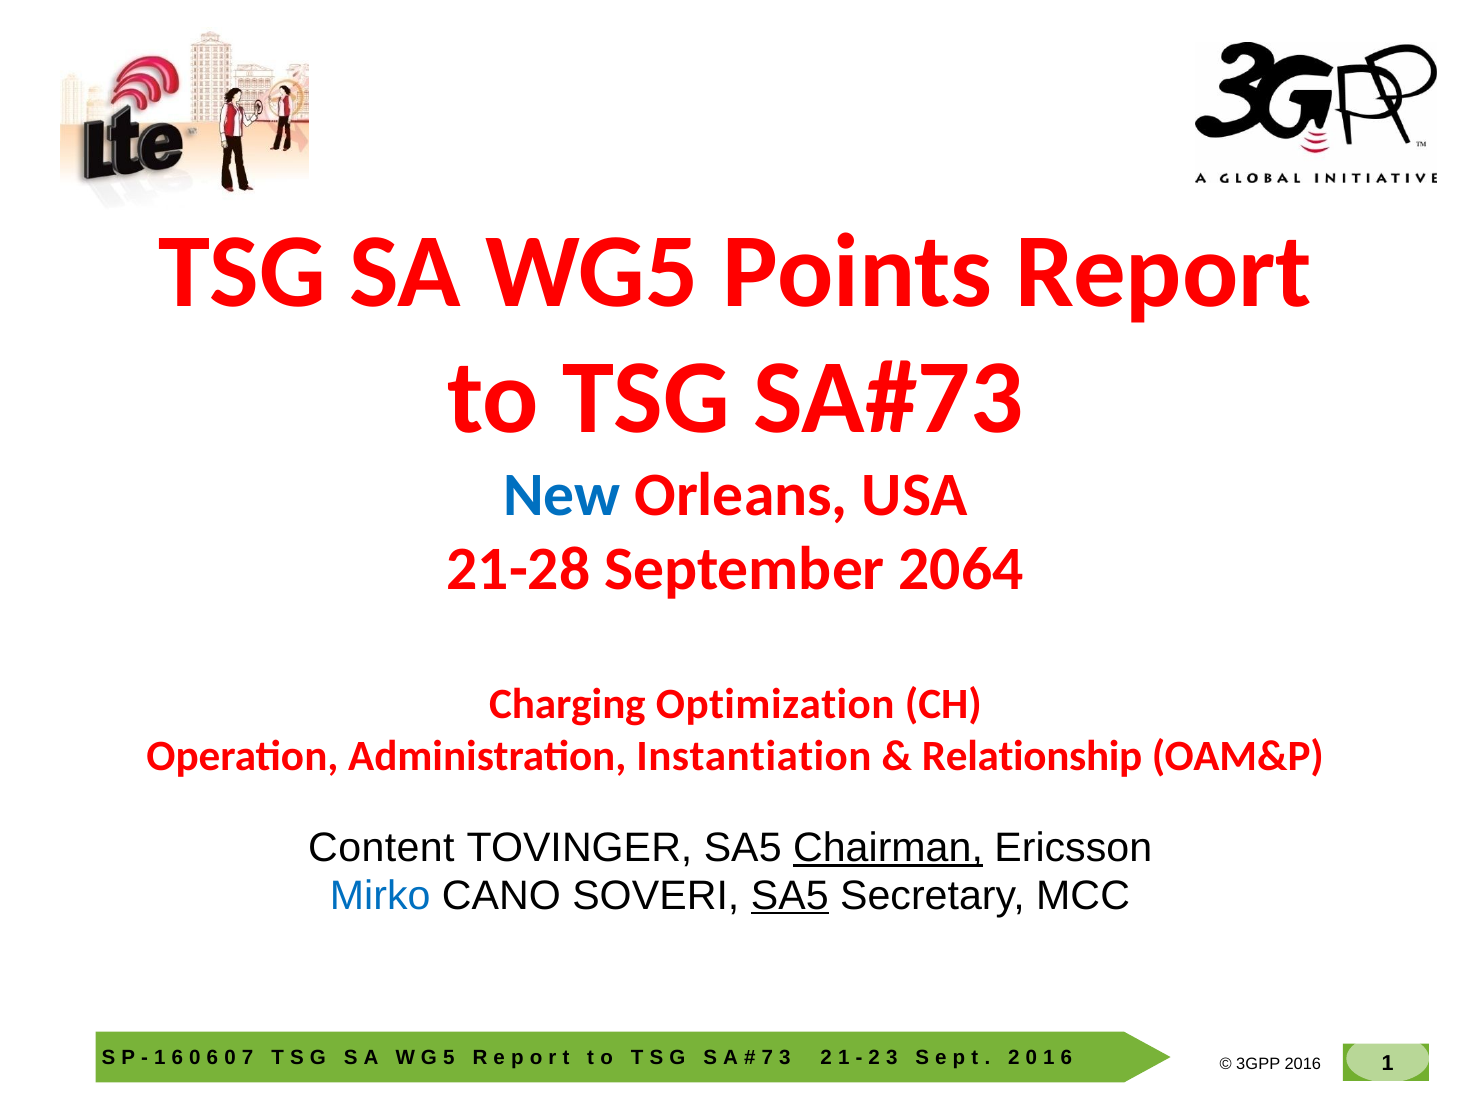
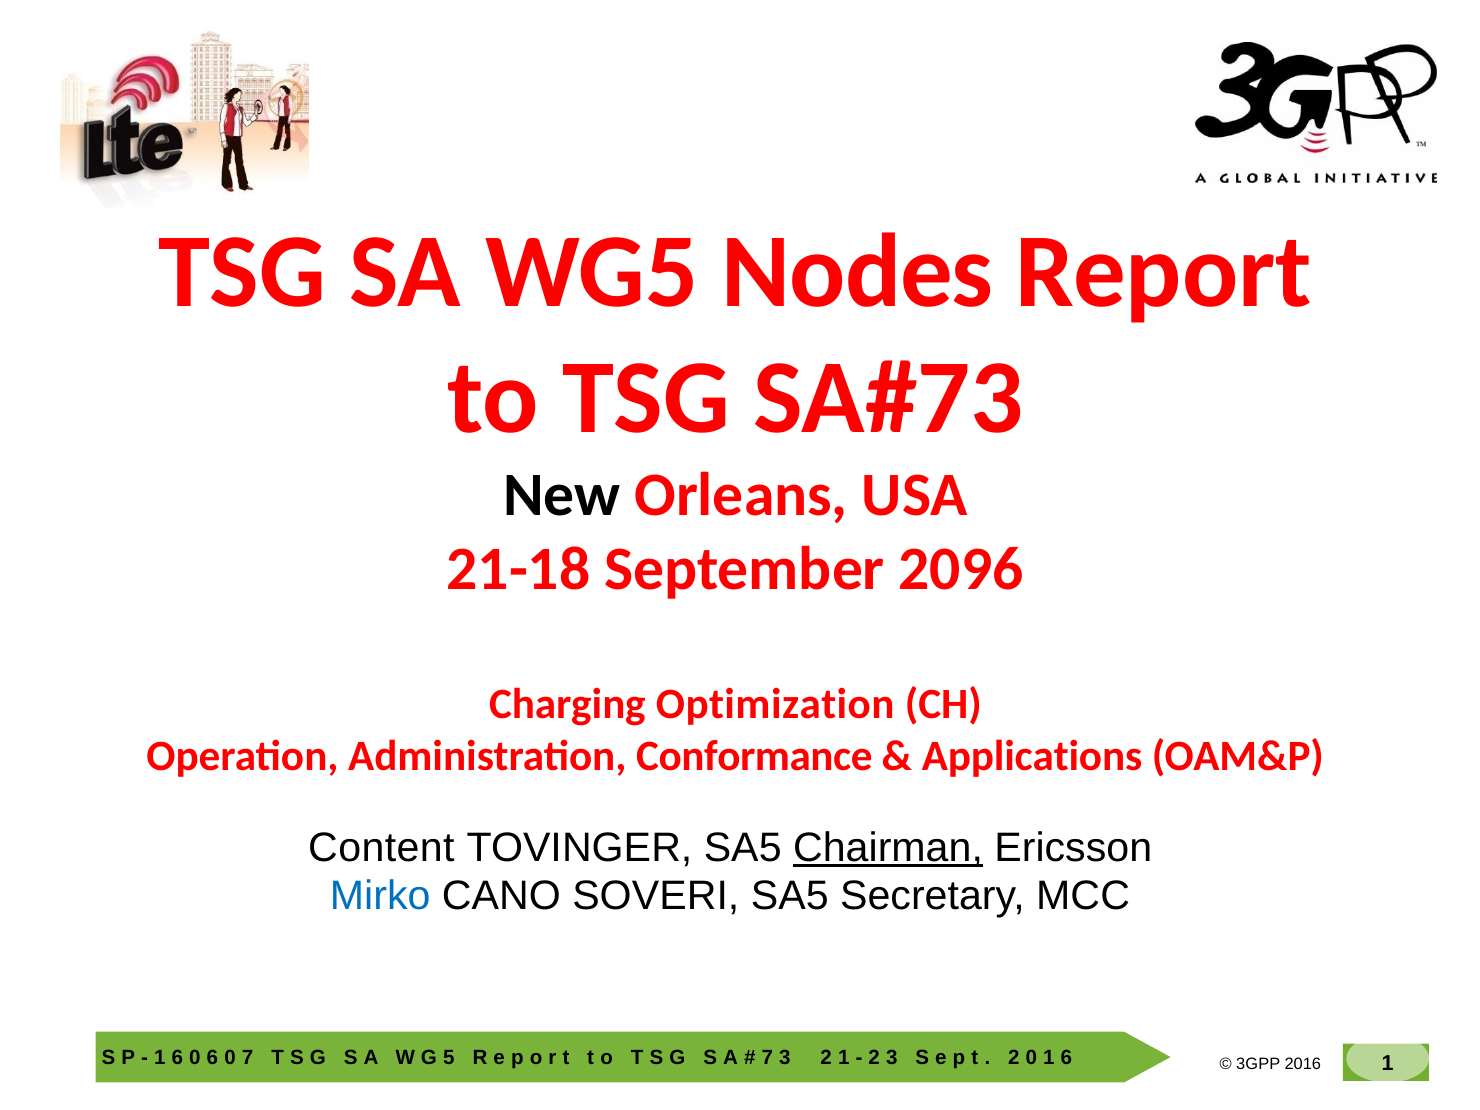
Points: Points -> Nodes
New colour: blue -> black
21-28: 21-28 -> 21-18
2064: 2064 -> 2096
Instantiation: Instantiation -> Conformance
Relationship: Relationship -> Applications
SA5 at (790, 896) underline: present -> none
